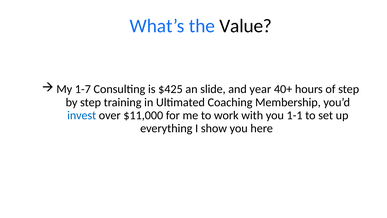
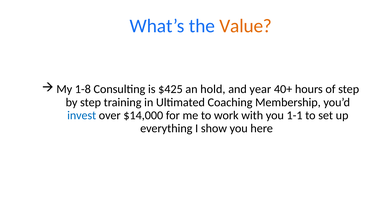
Value colour: black -> orange
1-7: 1-7 -> 1-8
slide: slide -> hold
$11,000: $11,000 -> $14,000
